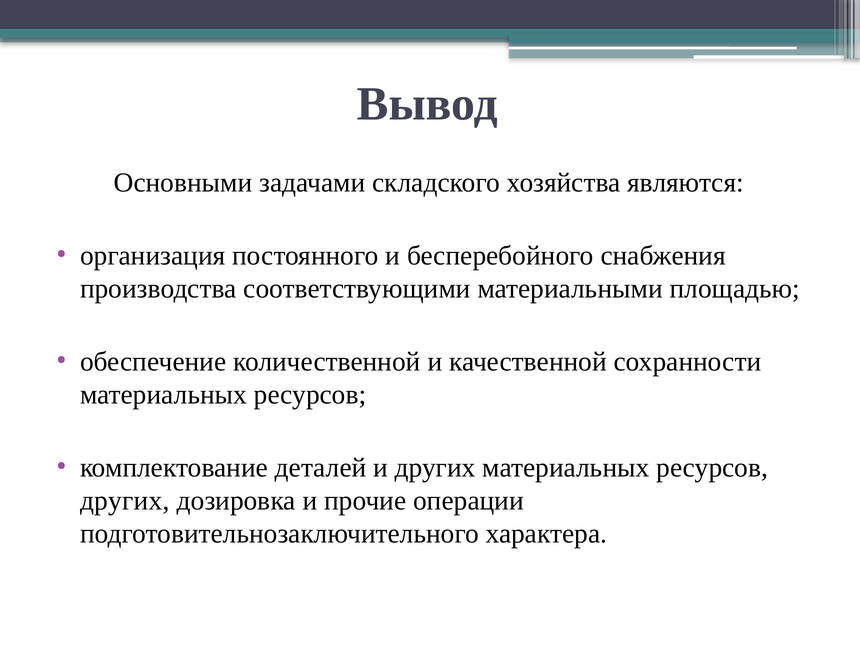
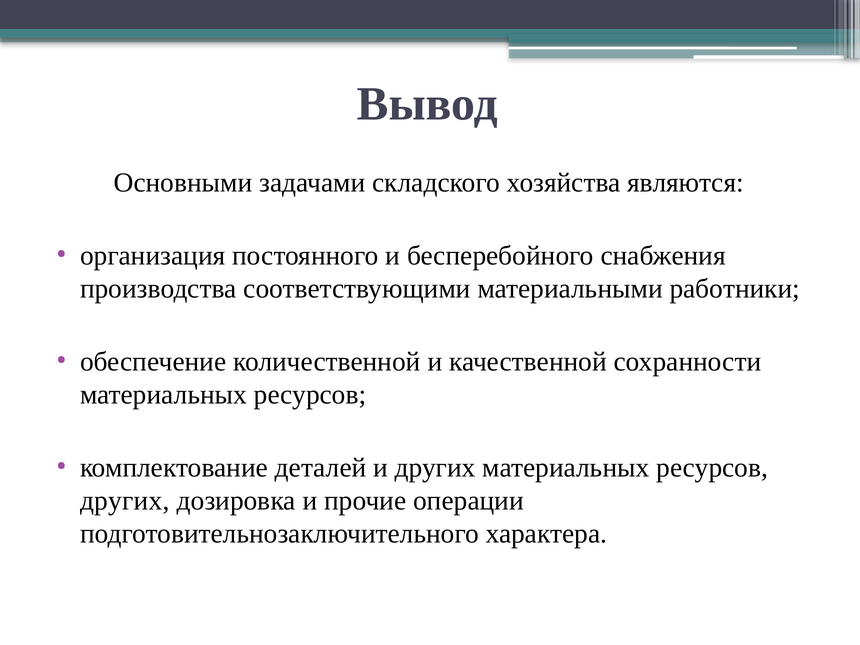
площадью: площадью -> работники
